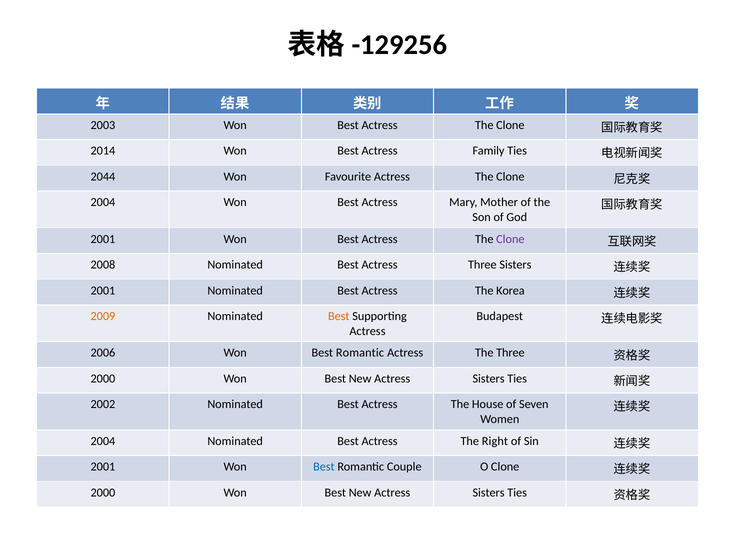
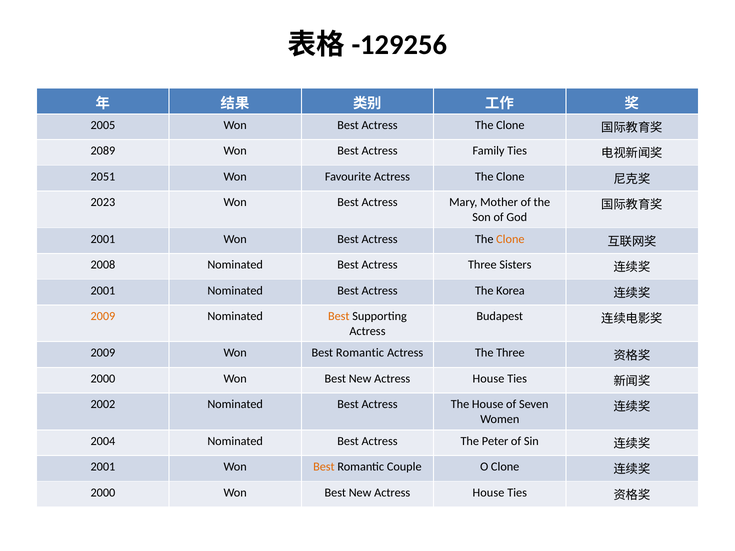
2003: 2003 -> 2005
2014: 2014 -> 2089
2044: 2044 -> 2051
2004 at (103, 202): 2004 -> 2023
Clone at (510, 239) colour: purple -> orange
2006 at (103, 353): 2006 -> 2009
Sisters at (489, 379): Sisters -> House
Right: Right -> Peter
Best at (324, 467) colour: blue -> orange
Sisters at (489, 493): Sisters -> House
